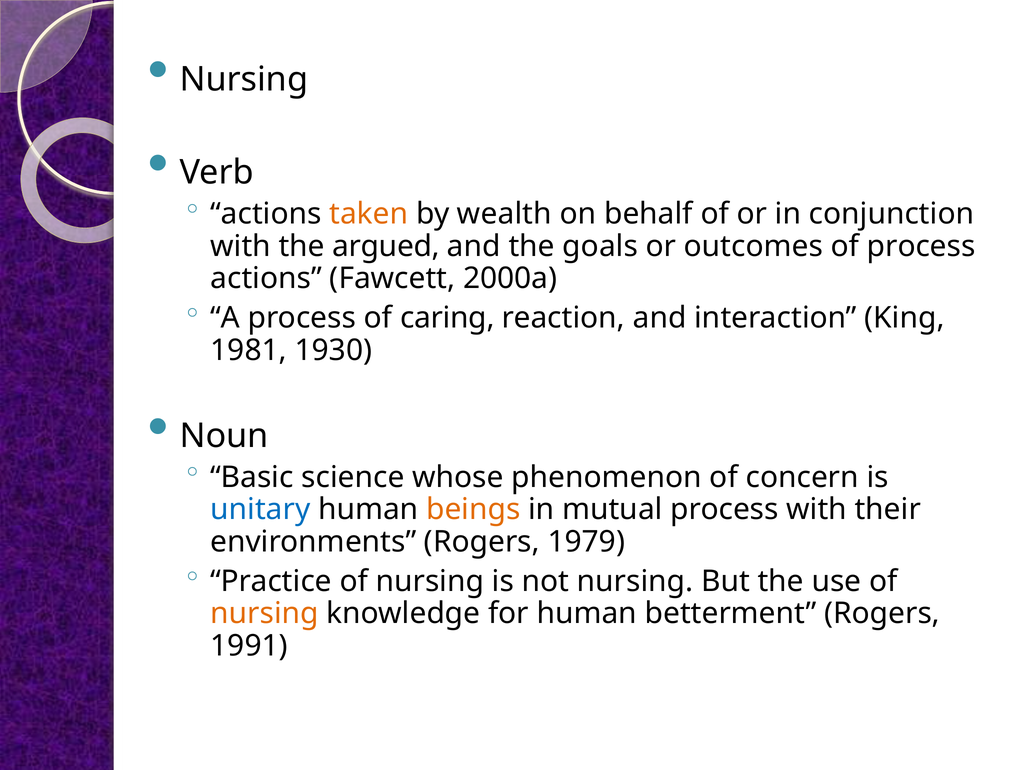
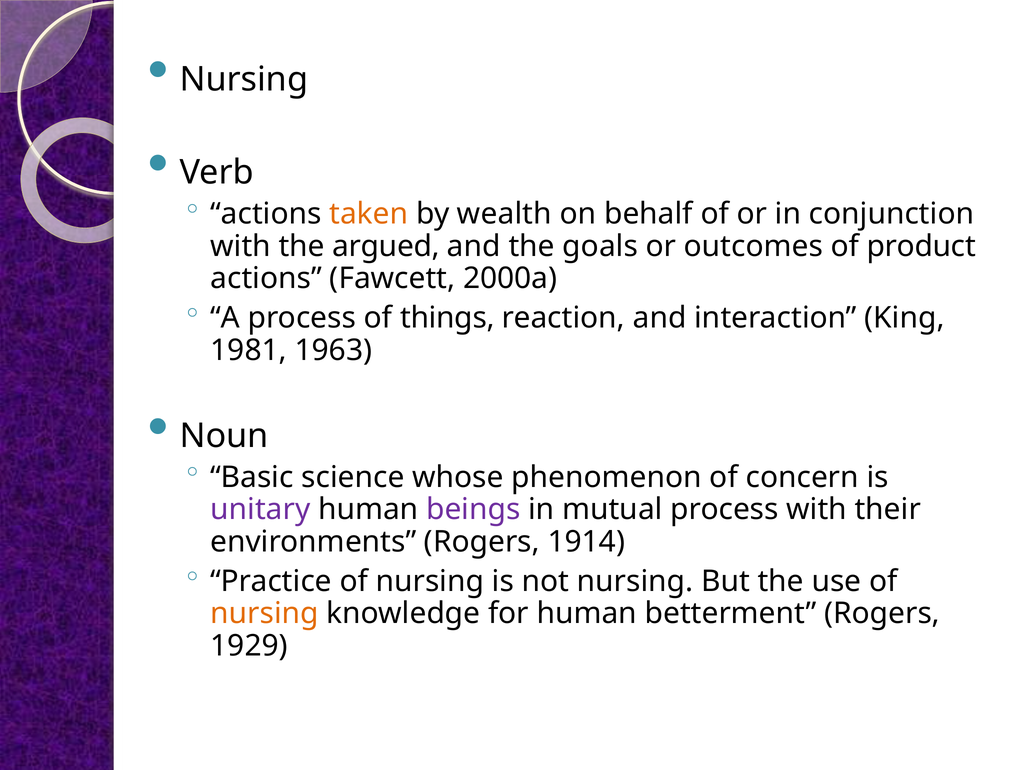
of process: process -> product
caring: caring -> things
1930: 1930 -> 1963
unitary colour: blue -> purple
beings colour: orange -> purple
1979: 1979 -> 1914
1991: 1991 -> 1929
